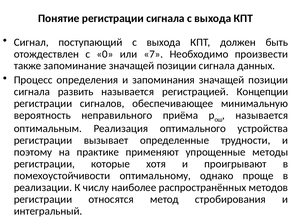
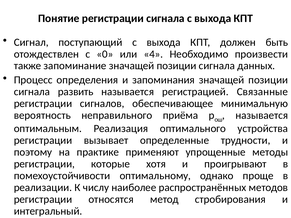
7: 7 -> 4
Концепции: Концепции -> Связанные
